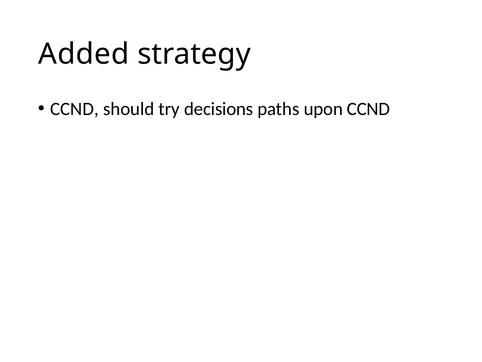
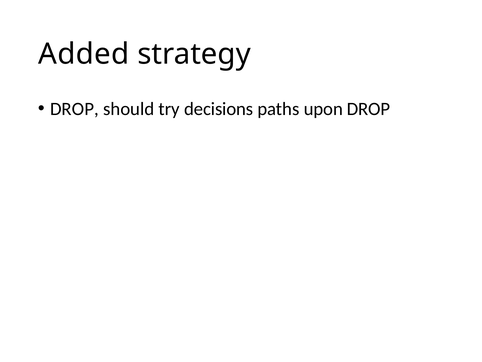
CCND at (74, 109): CCND -> DROP
upon CCND: CCND -> DROP
